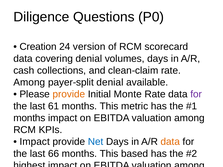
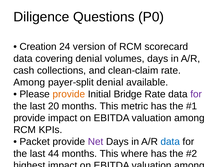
Monte: Monte -> Bridge
61: 61 -> 20
months at (29, 118): months -> provide
Impact at (35, 142): Impact -> Packet
Net at (96, 142) colour: blue -> purple
data at (170, 142) colour: orange -> blue
66: 66 -> 44
based: based -> where
